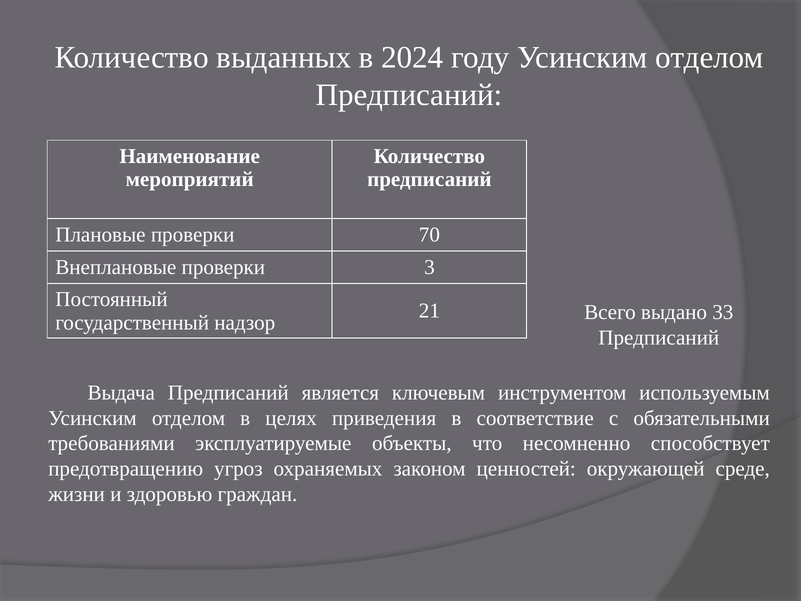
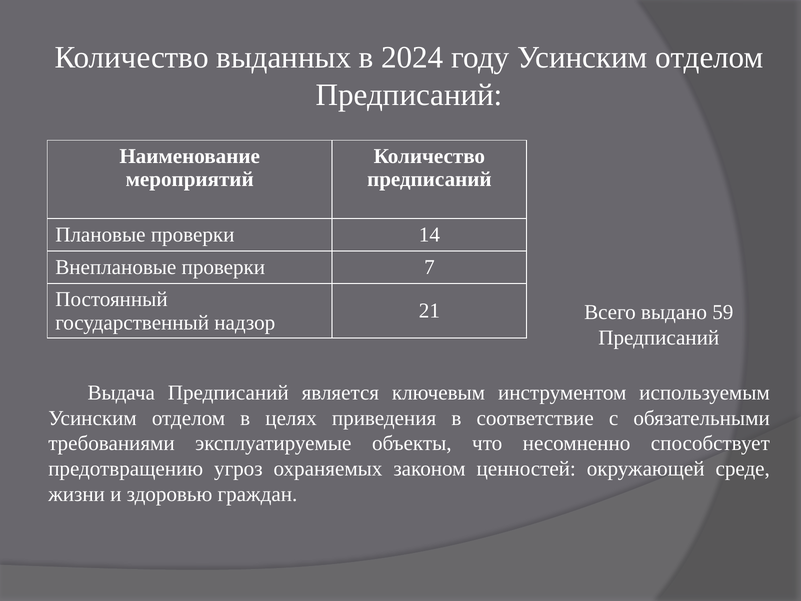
70: 70 -> 14
3: 3 -> 7
33: 33 -> 59
